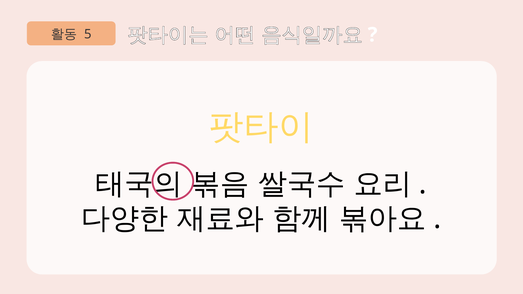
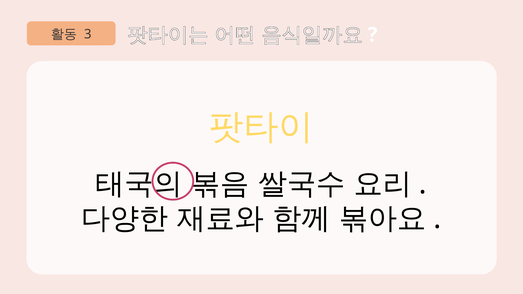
5: 5 -> 3
